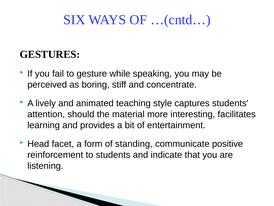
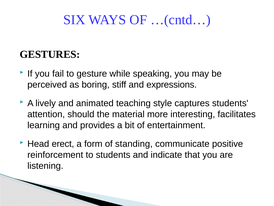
concentrate: concentrate -> expressions
facet: facet -> erect
